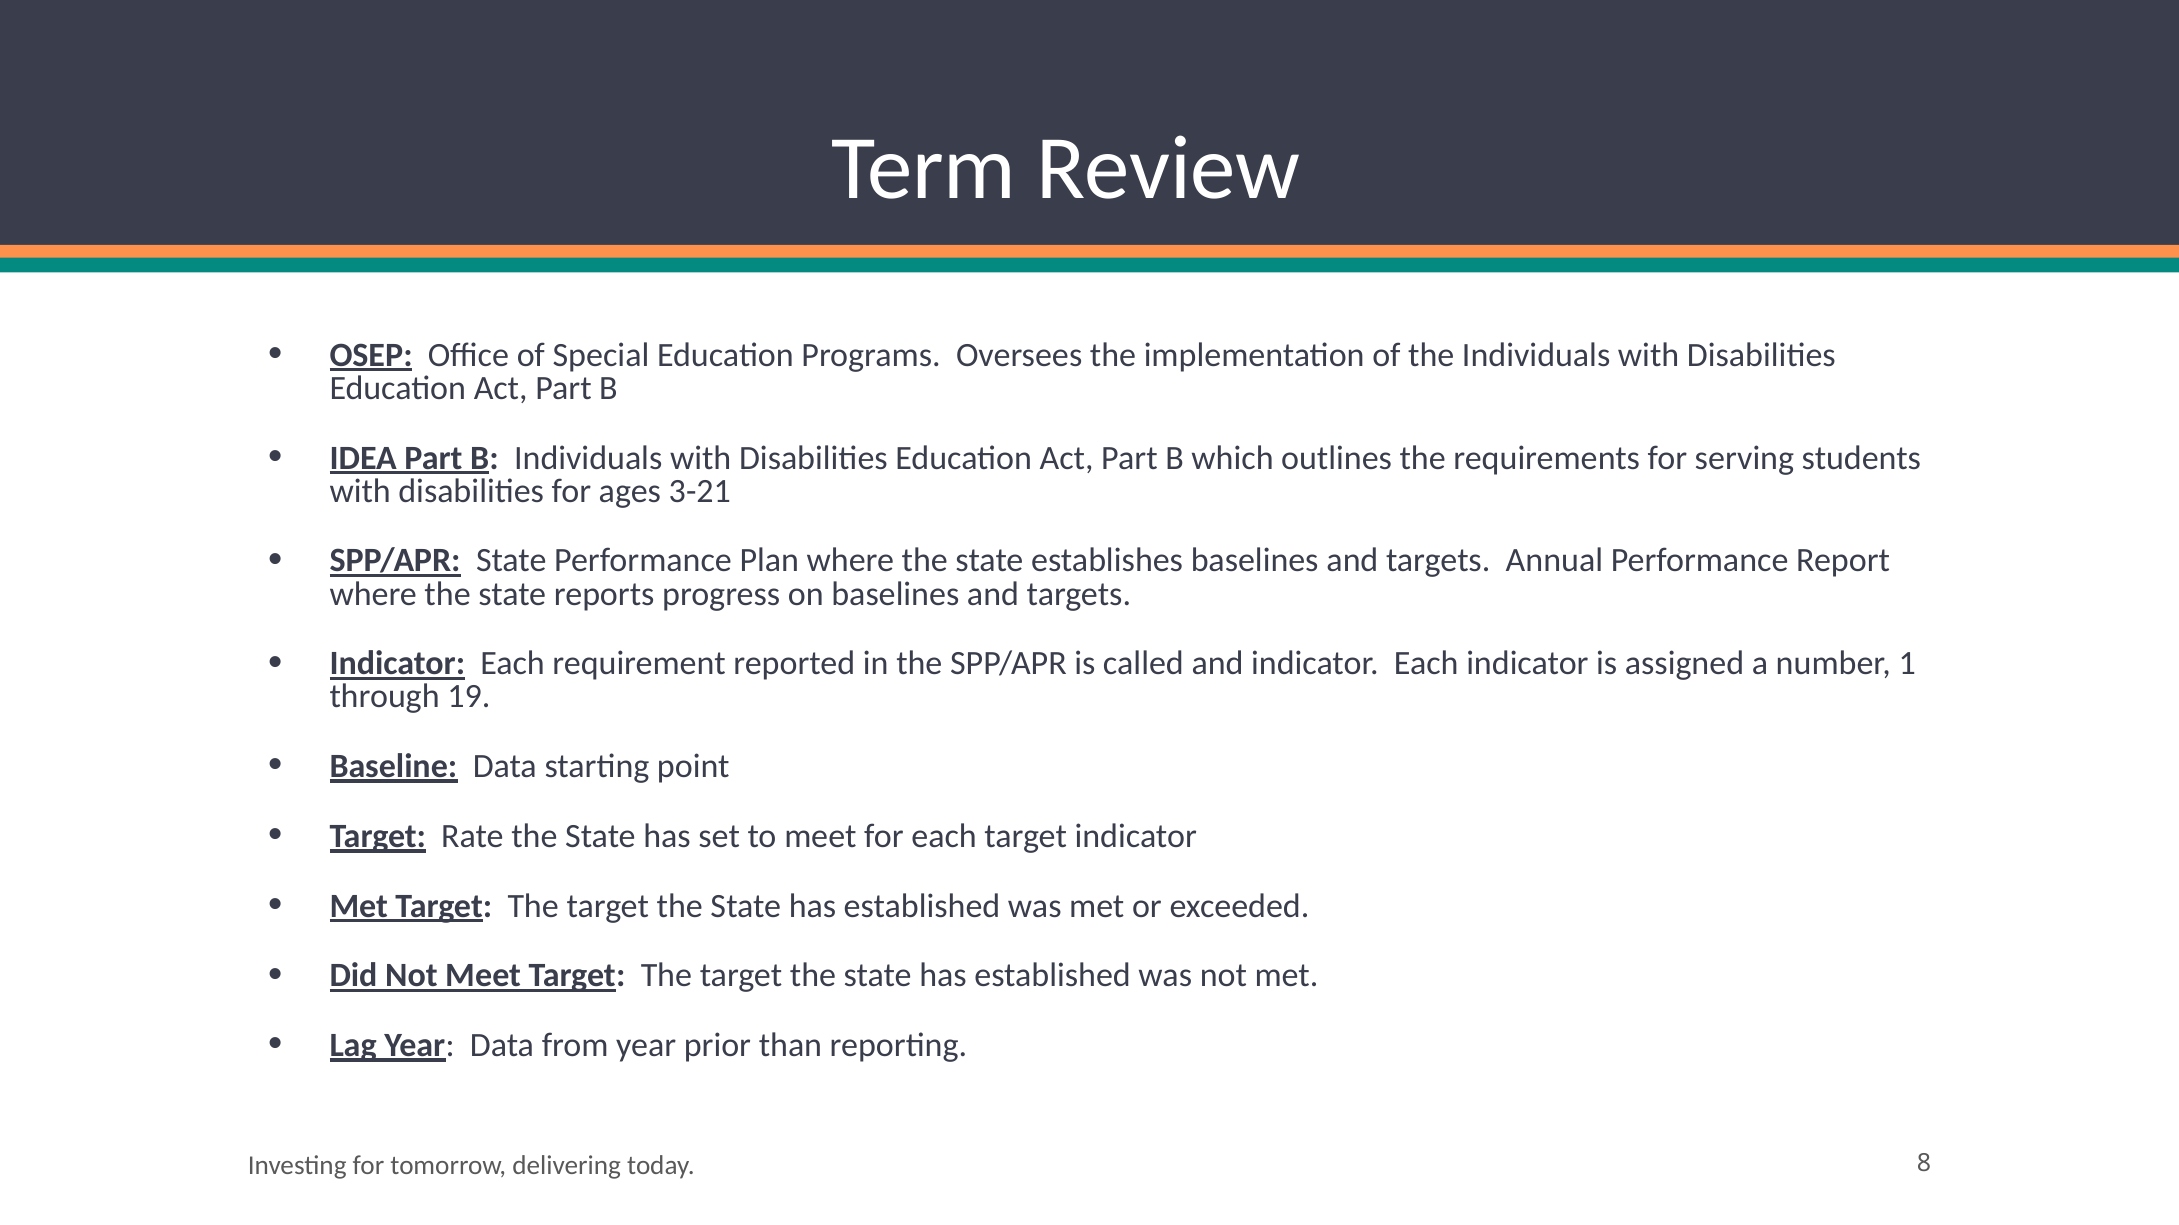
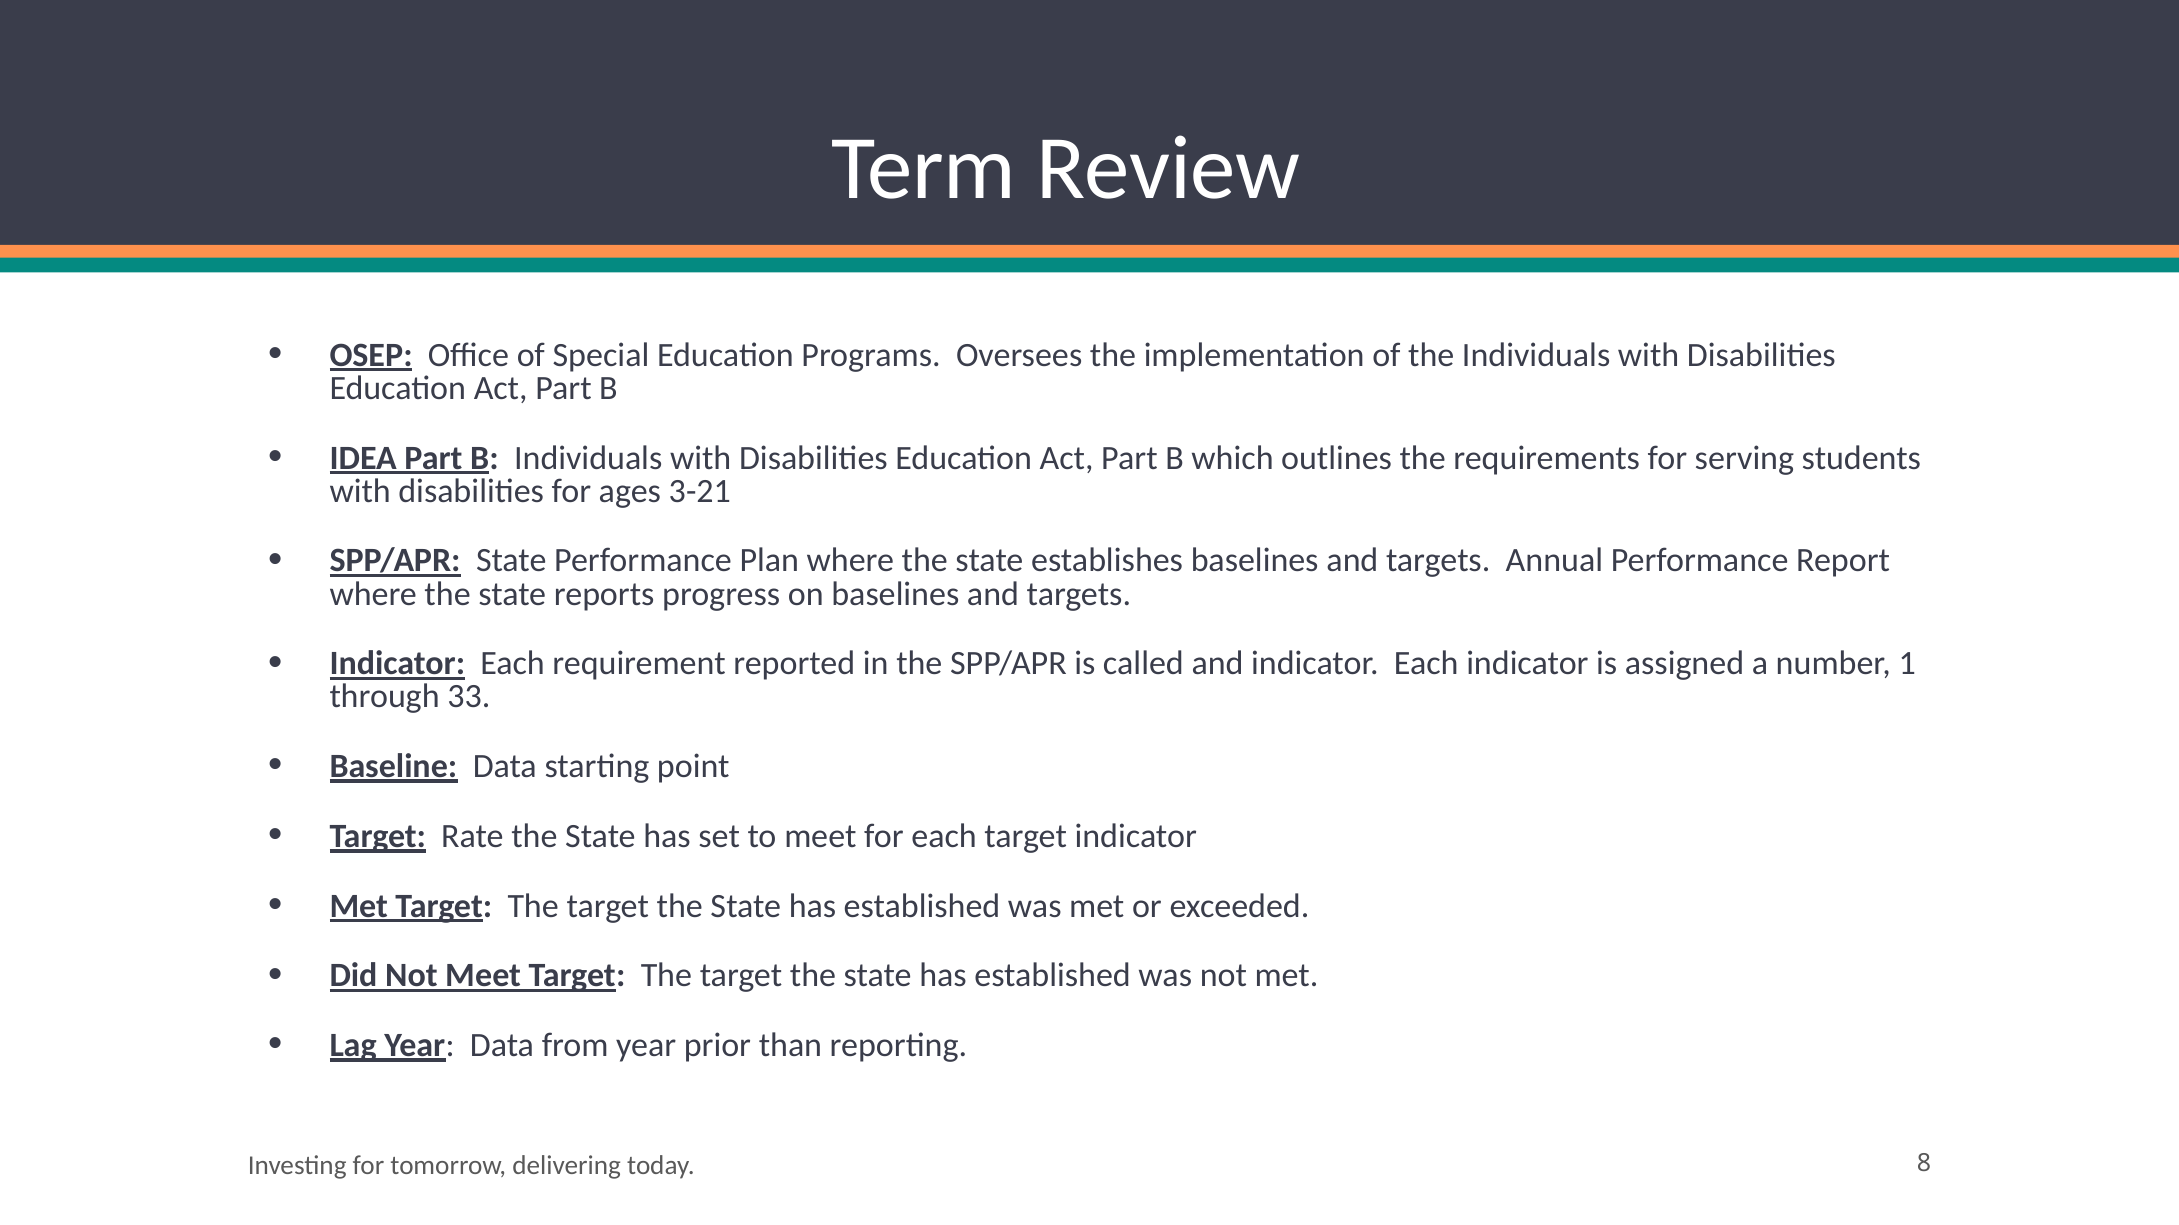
19: 19 -> 33
